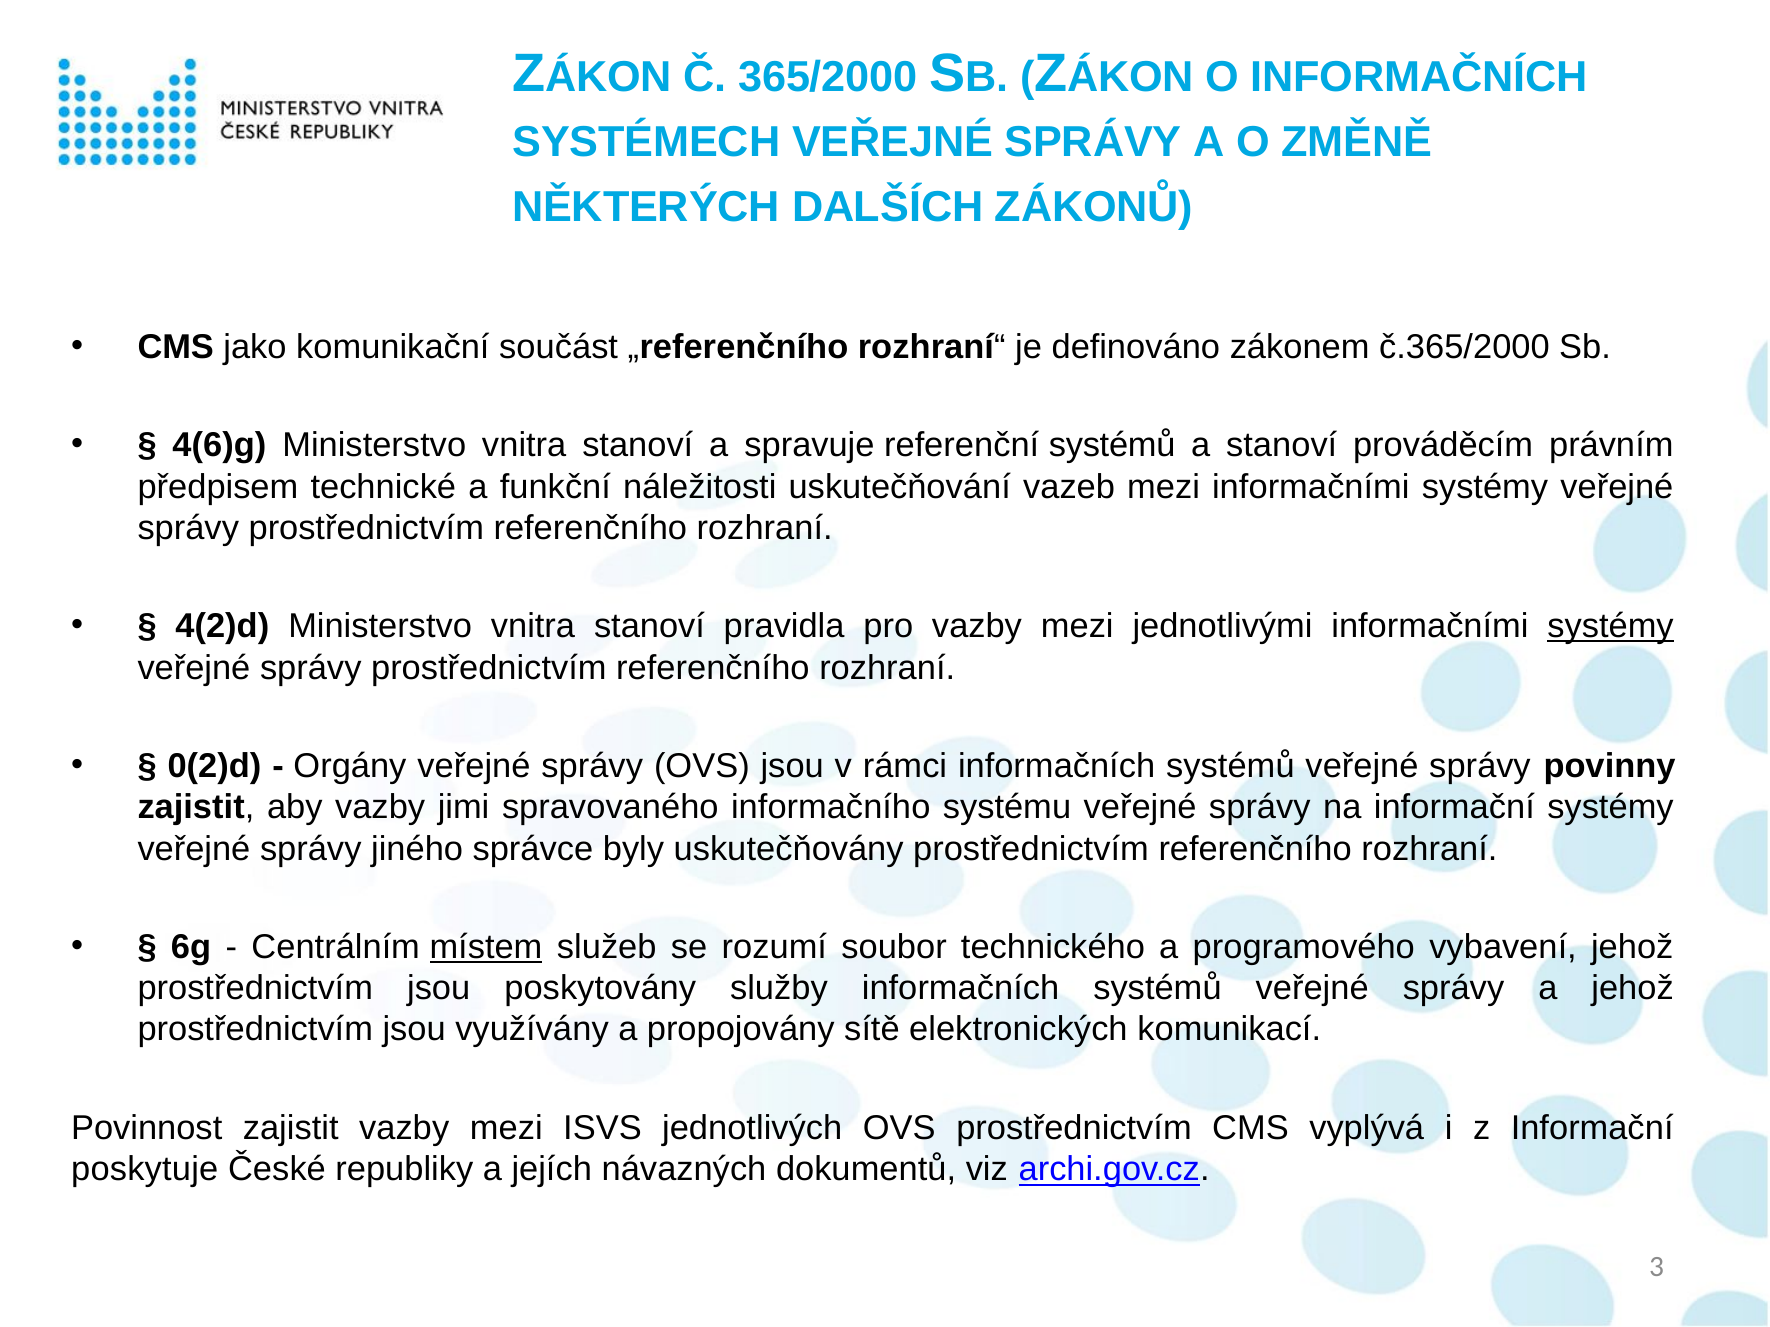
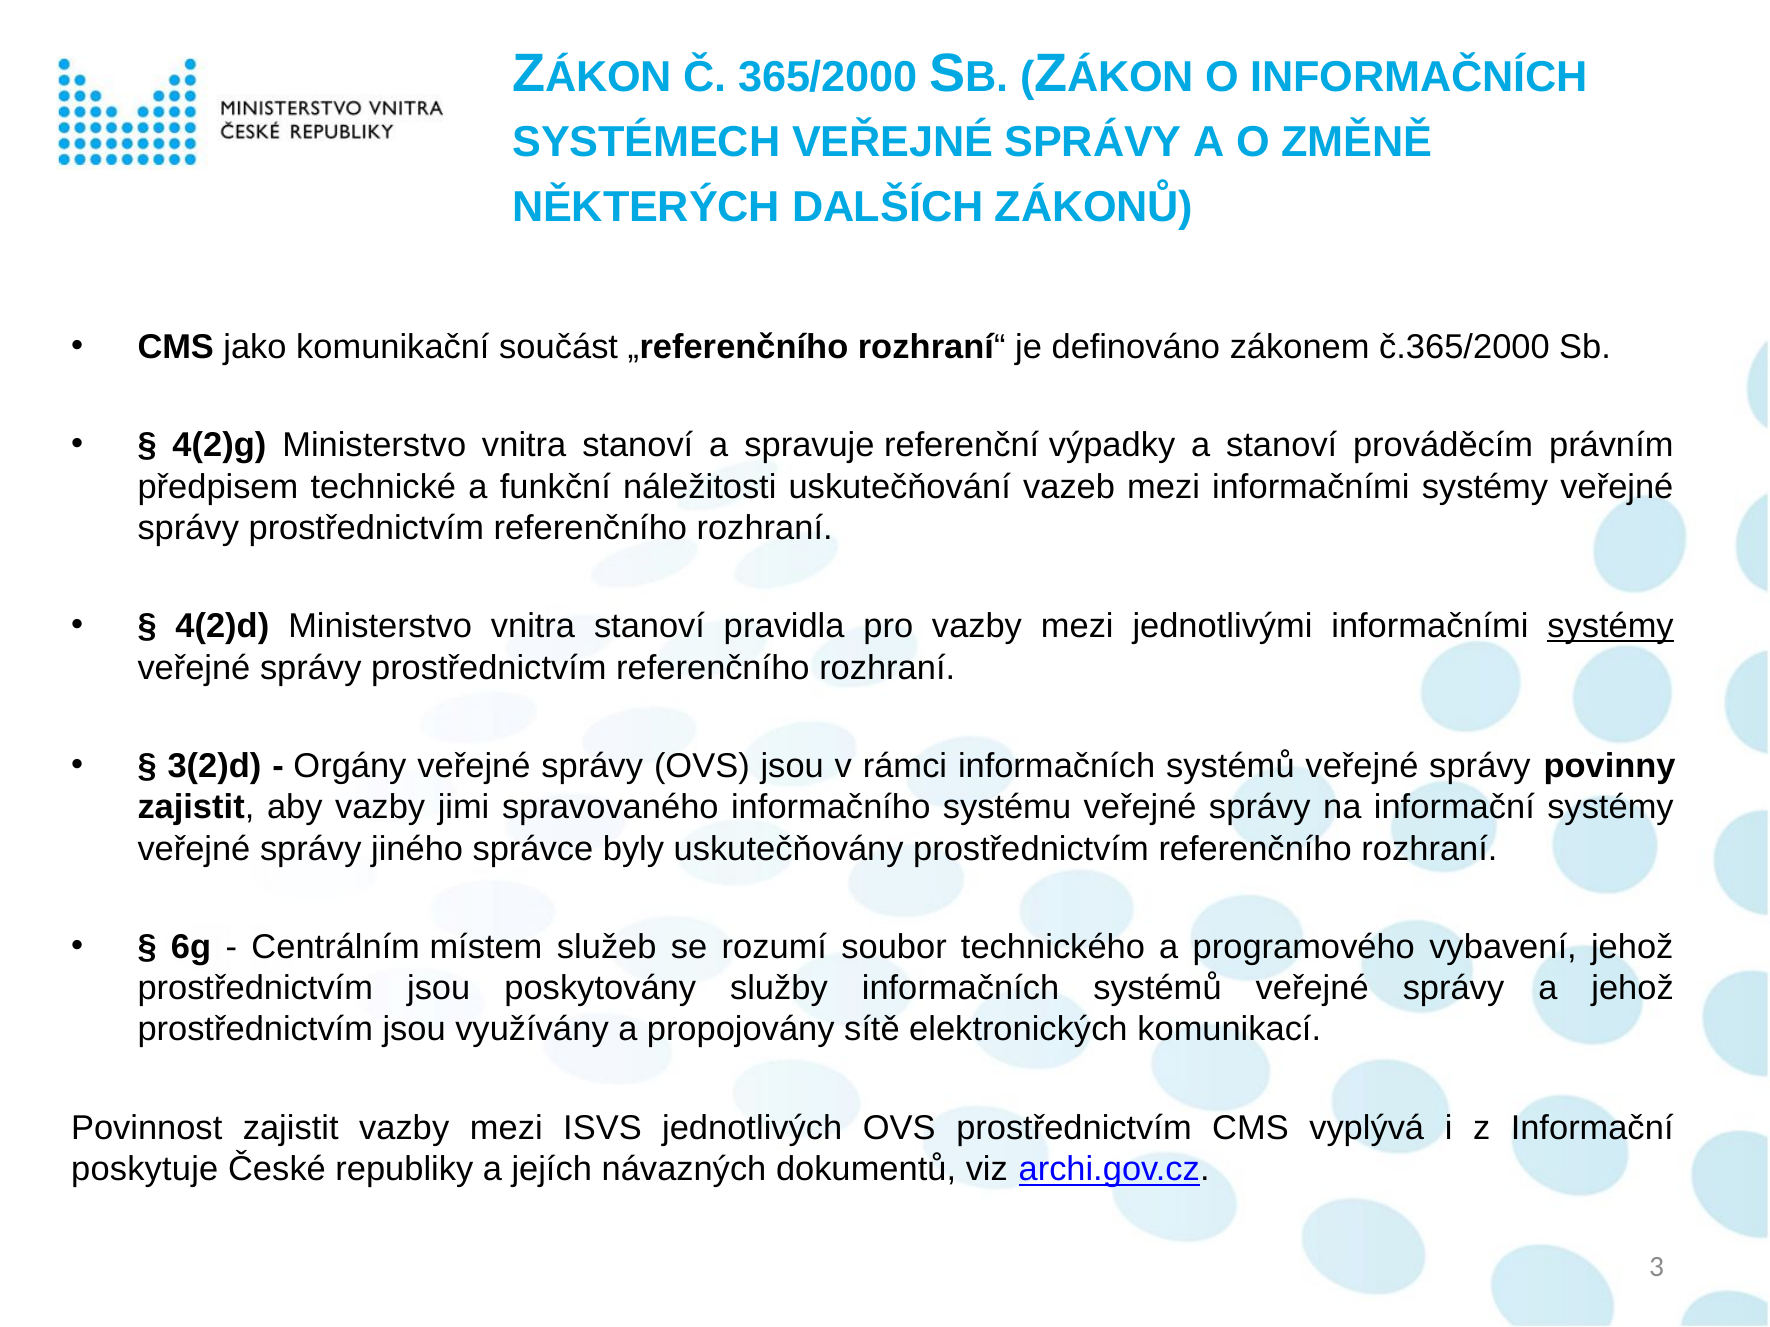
4(6)g: 4(6)g -> 4(2)g
referenční systémů: systémů -> výpadky
0(2)d: 0(2)d -> 3(2)d
místem underline: present -> none
